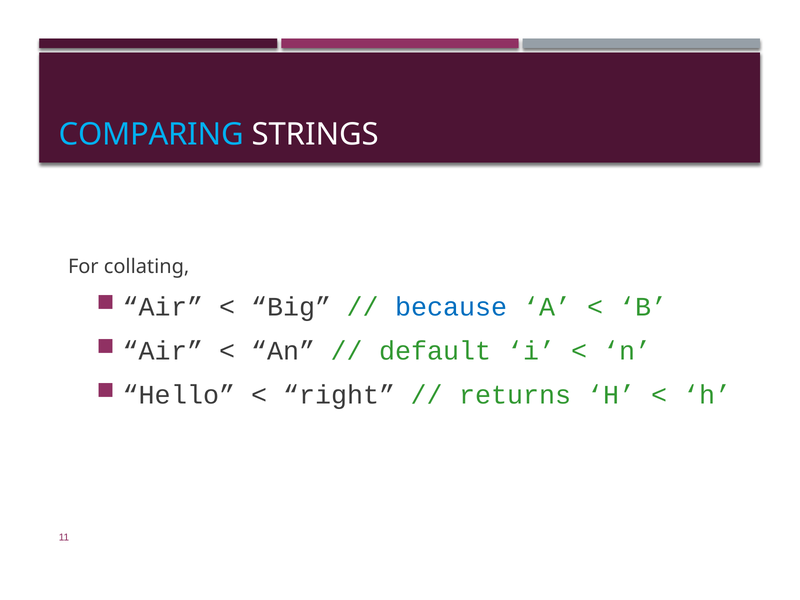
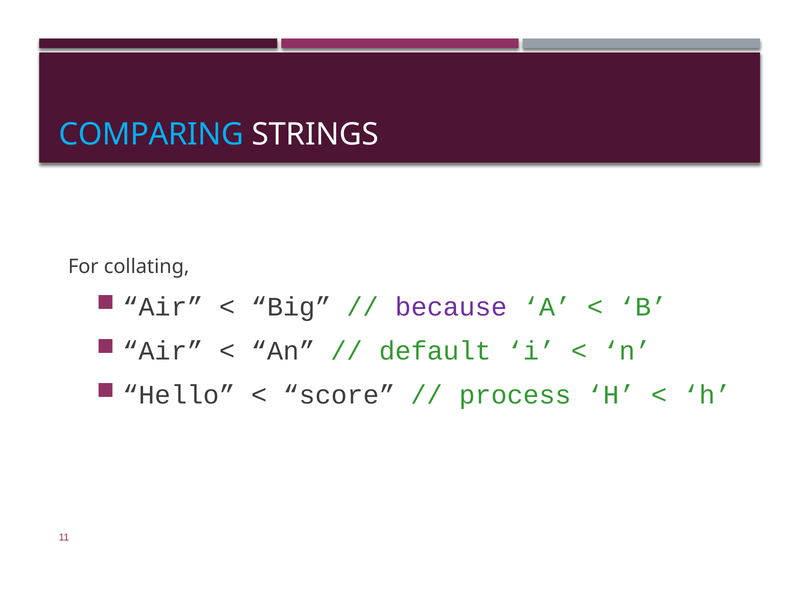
because colour: blue -> purple
right: right -> score
returns: returns -> process
